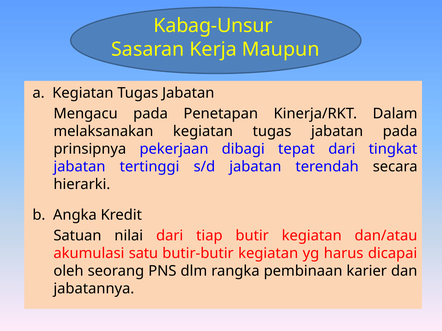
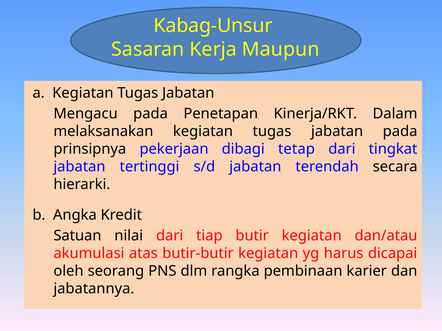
tepat: tepat -> tetap
satu: satu -> atas
